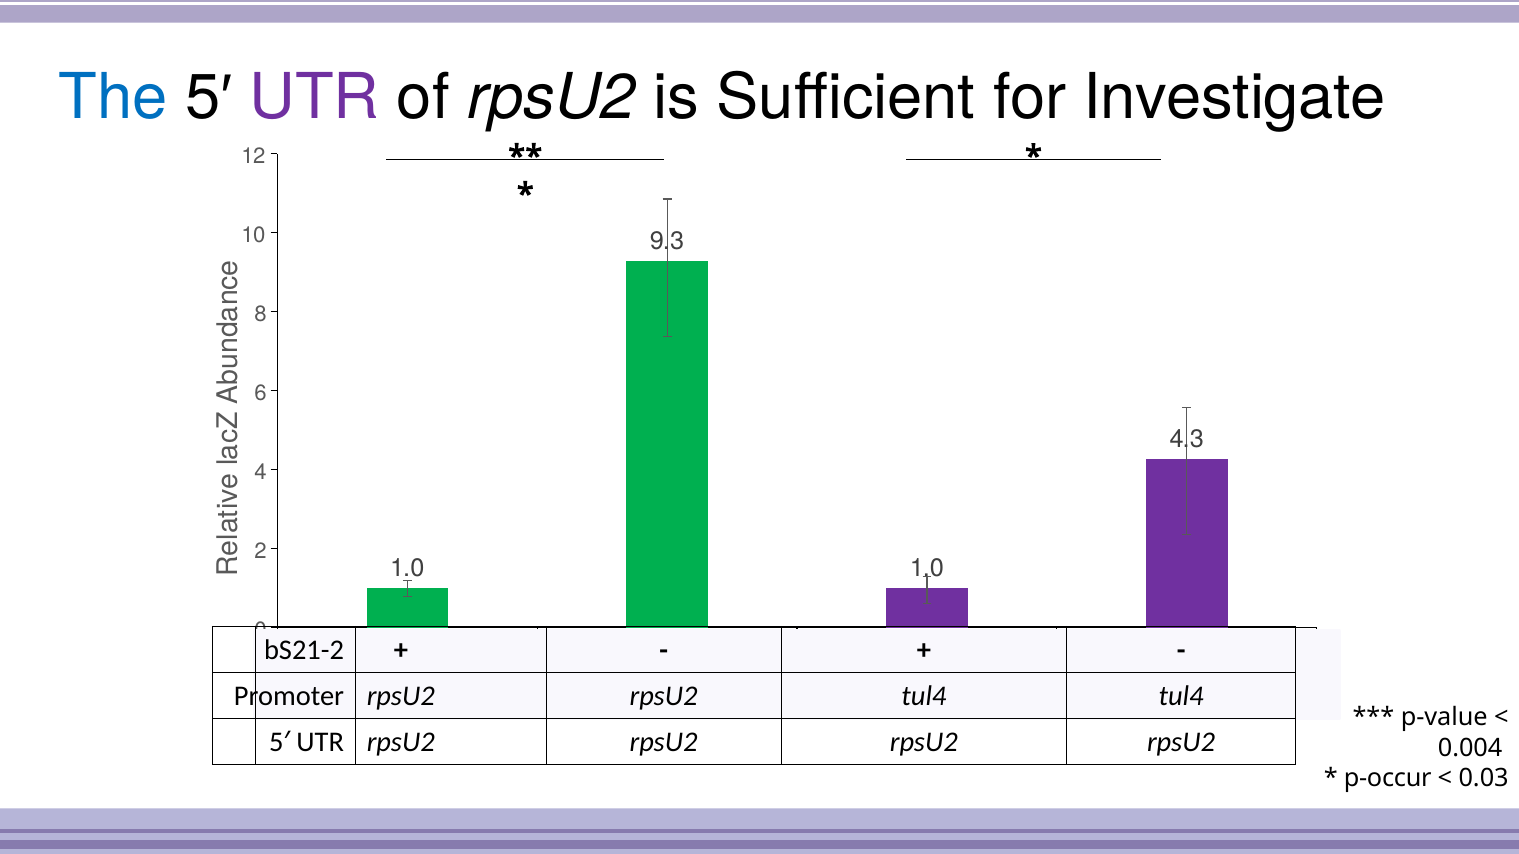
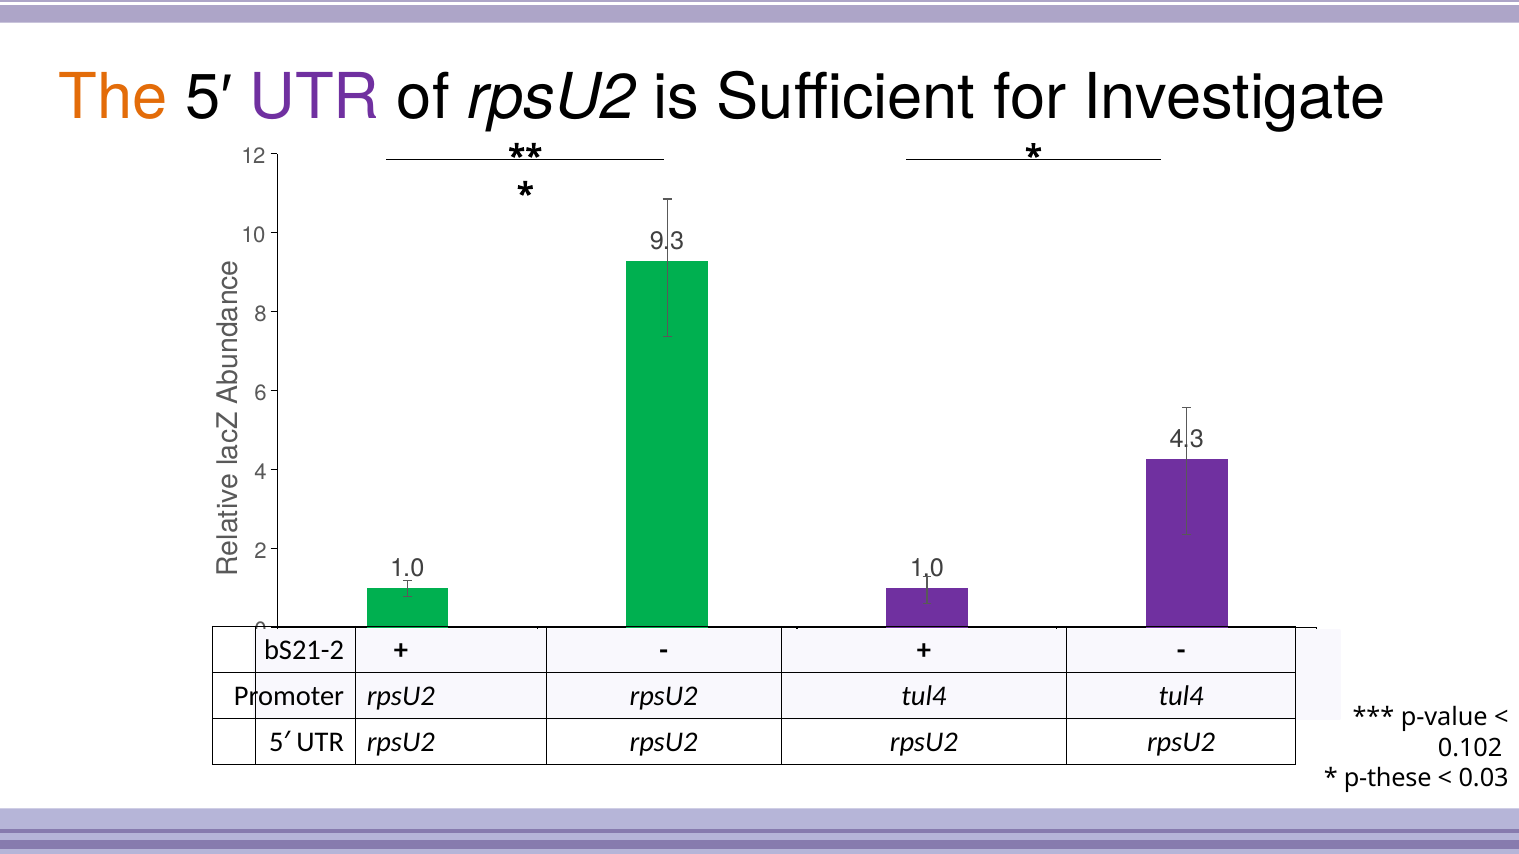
The colour: blue -> orange
0.004: 0.004 -> 0.102
p-occur: p-occur -> p-these
